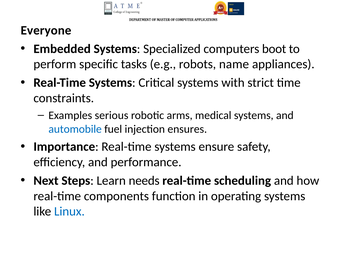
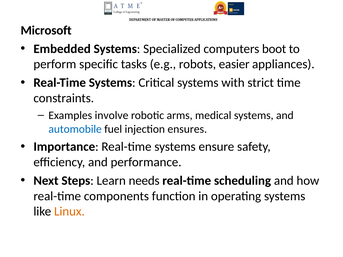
Everyone: Everyone -> Microsoft
name: name -> easier
serious: serious -> involve
Linux colour: blue -> orange
